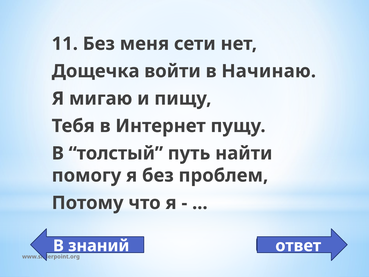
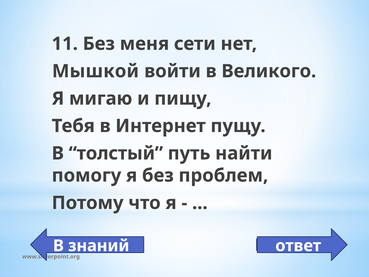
Дощечка: Дощечка -> Мышкой
Начинаю: Начинаю -> Великого
